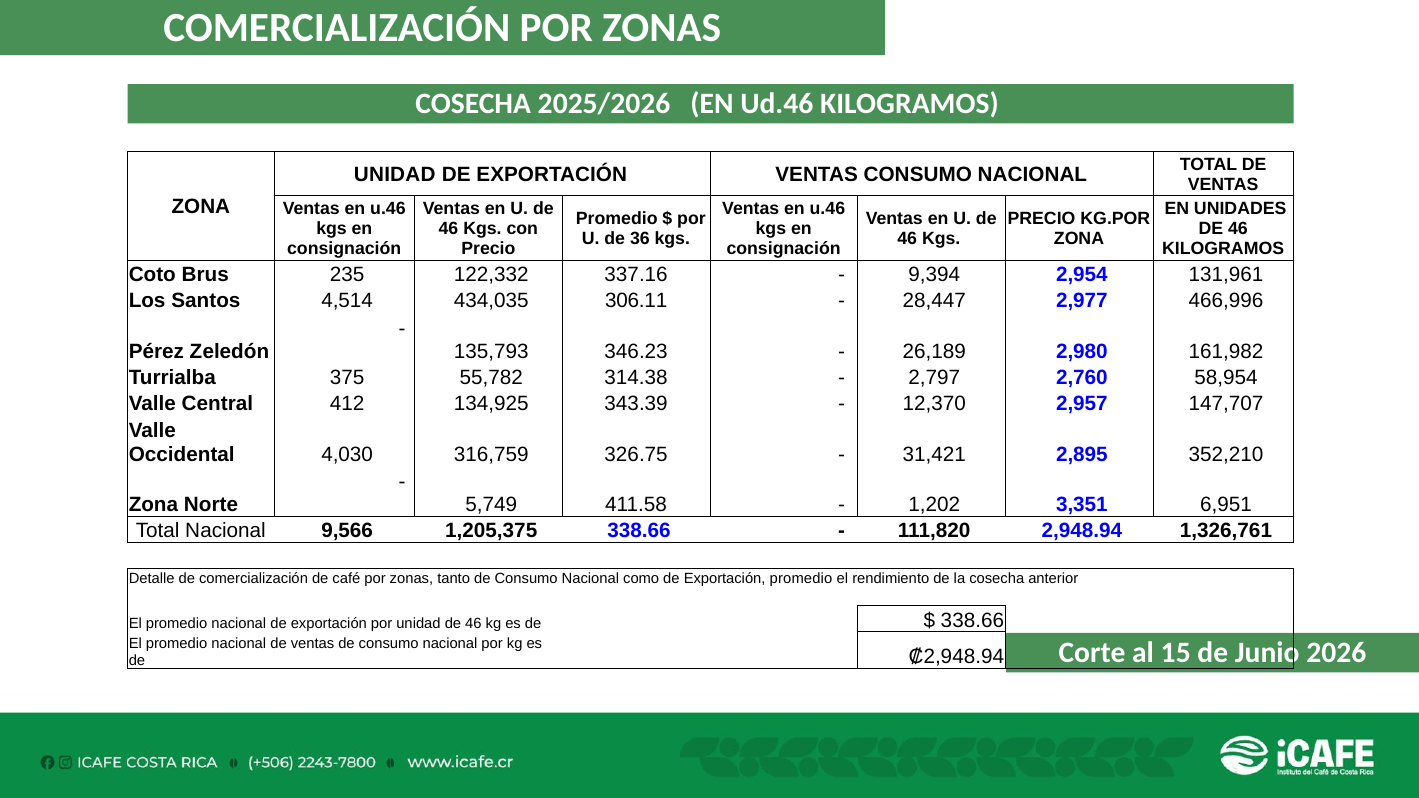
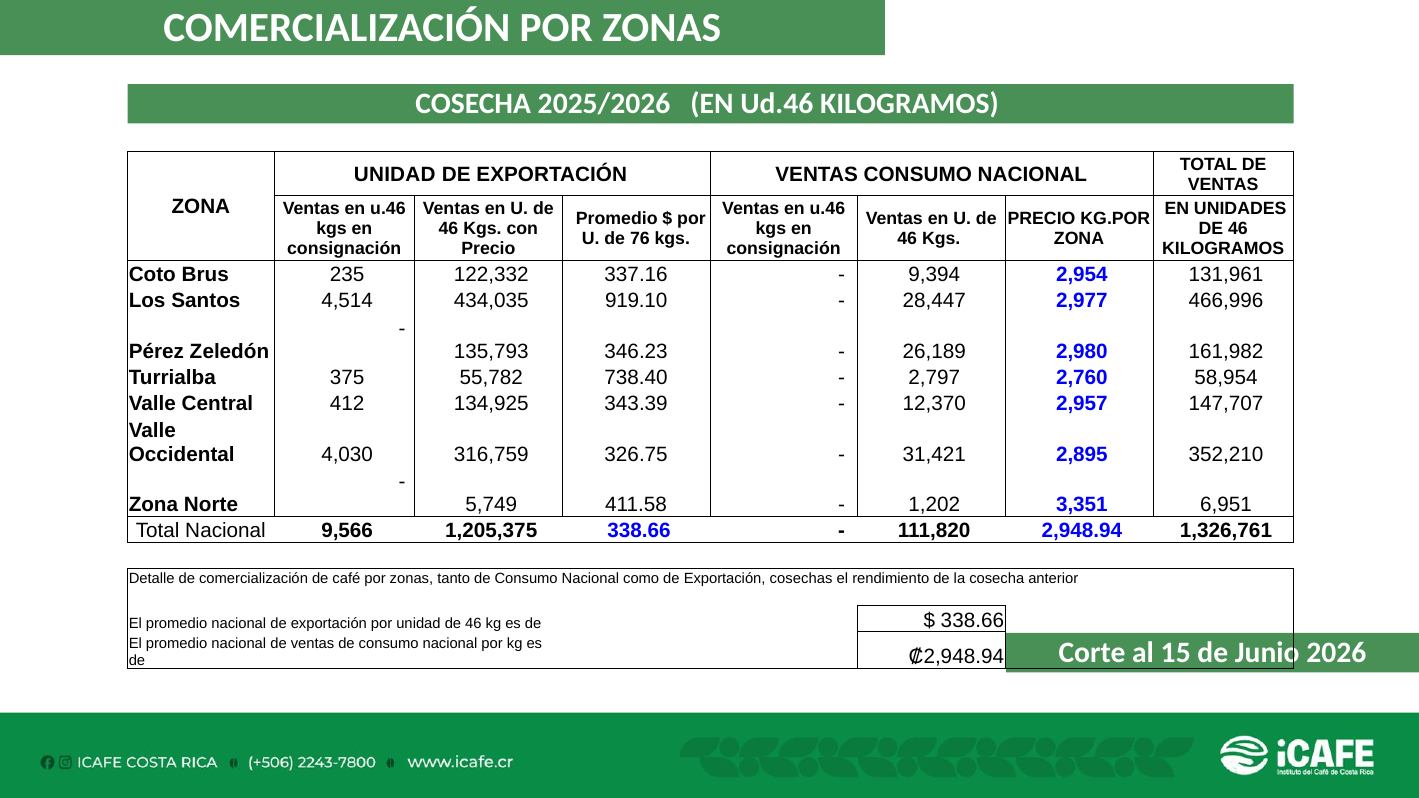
36: 36 -> 76
306.11: 306.11 -> 919.10
314.38: 314.38 -> 738.40
Exportación promedio: promedio -> cosechas
